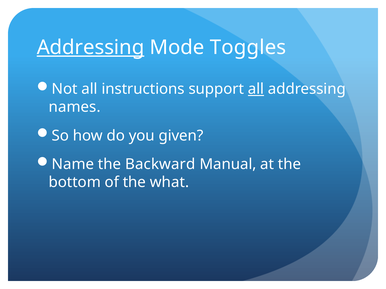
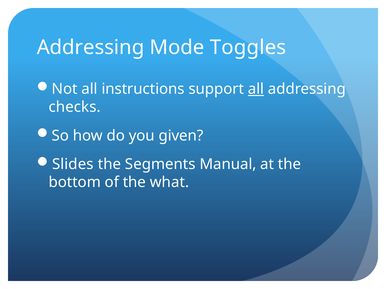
Addressing at (91, 47) underline: present -> none
names: names -> checks
Name: Name -> Slides
Backward: Backward -> Segments
